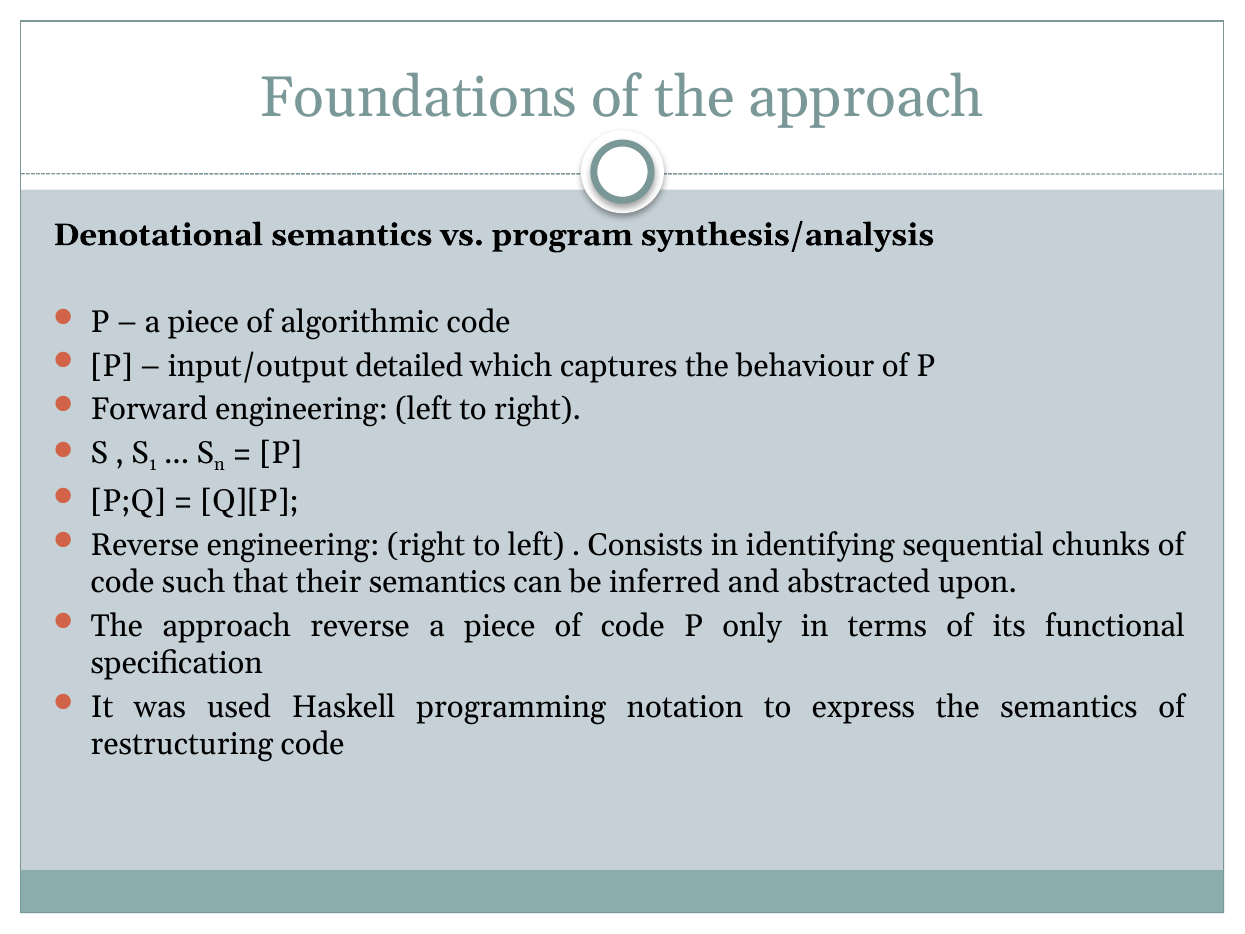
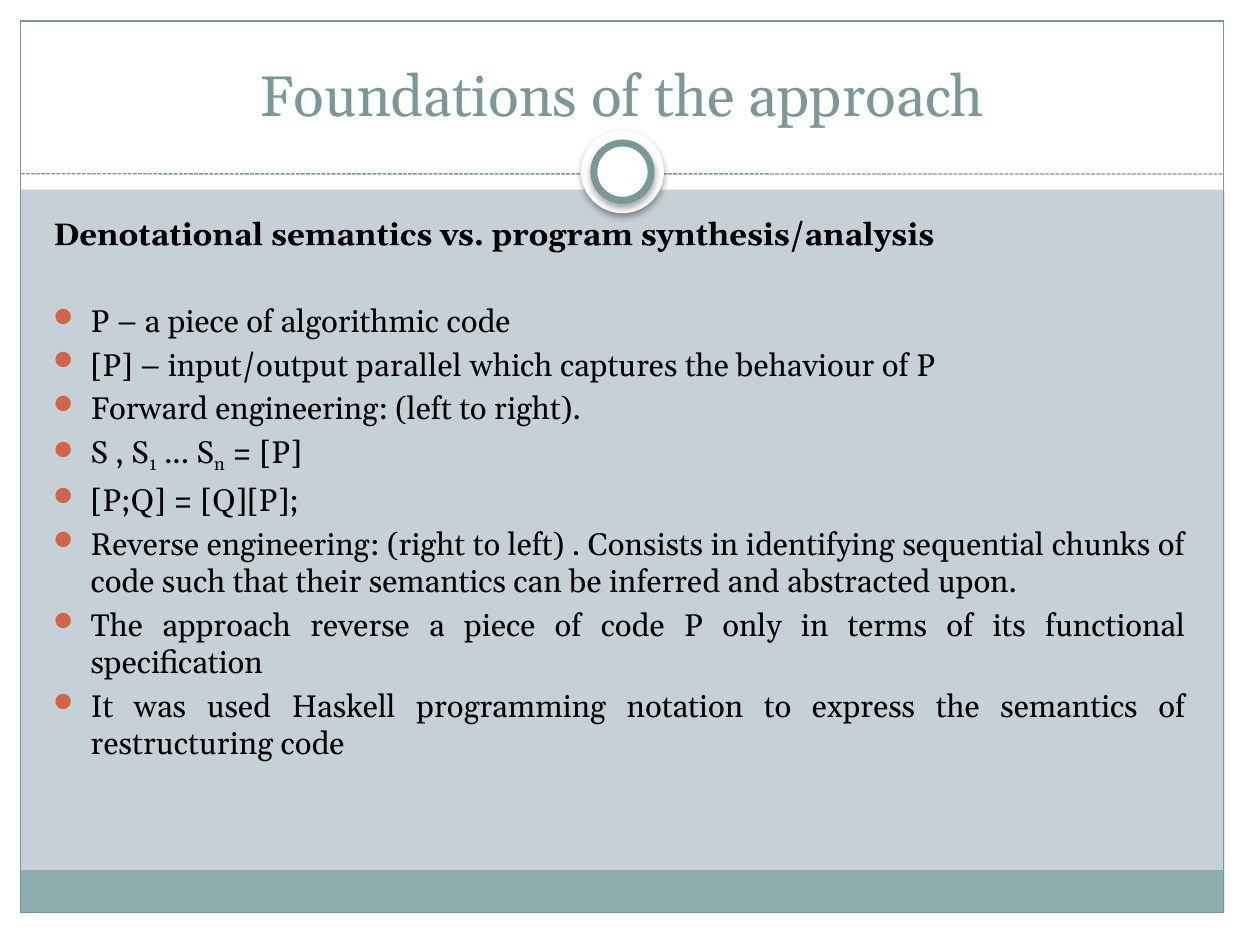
detailed: detailed -> parallel
